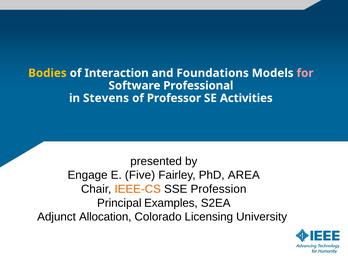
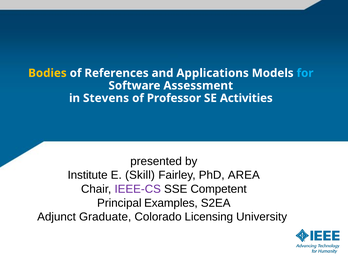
Interaction: Interaction -> References
Foundations: Foundations -> Applications
for colour: pink -> light blue
Professional: Professional -> Assessment
Engage: Engage -> Institute
Five: Five -> Skill
IEEE-CS colour: orange -> purple
Profession: Profession -> Competent
Allocation: Allocation -> Graduate
